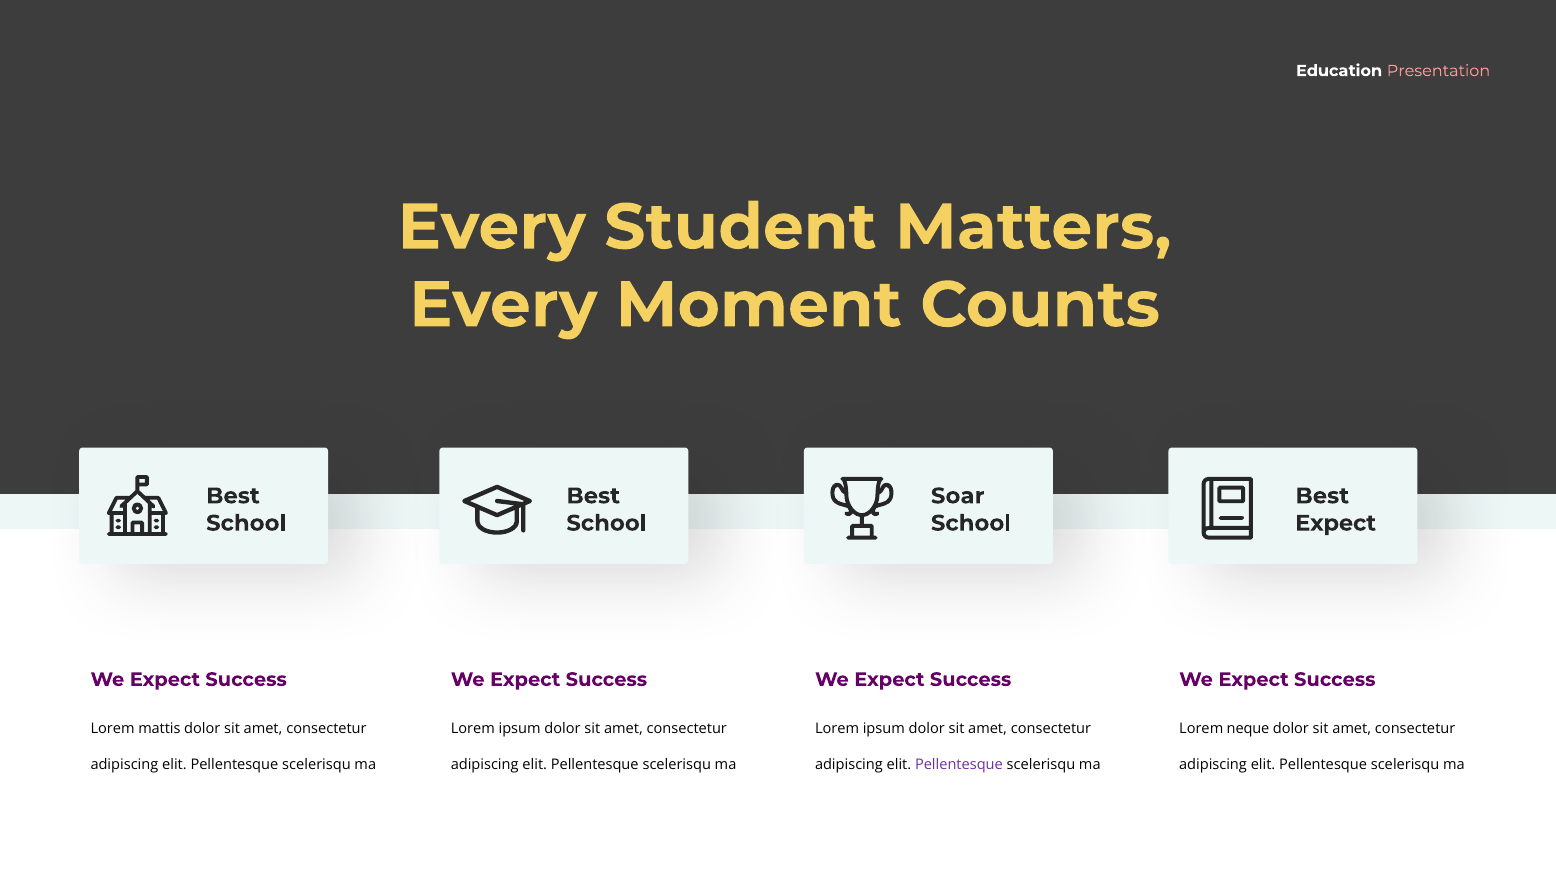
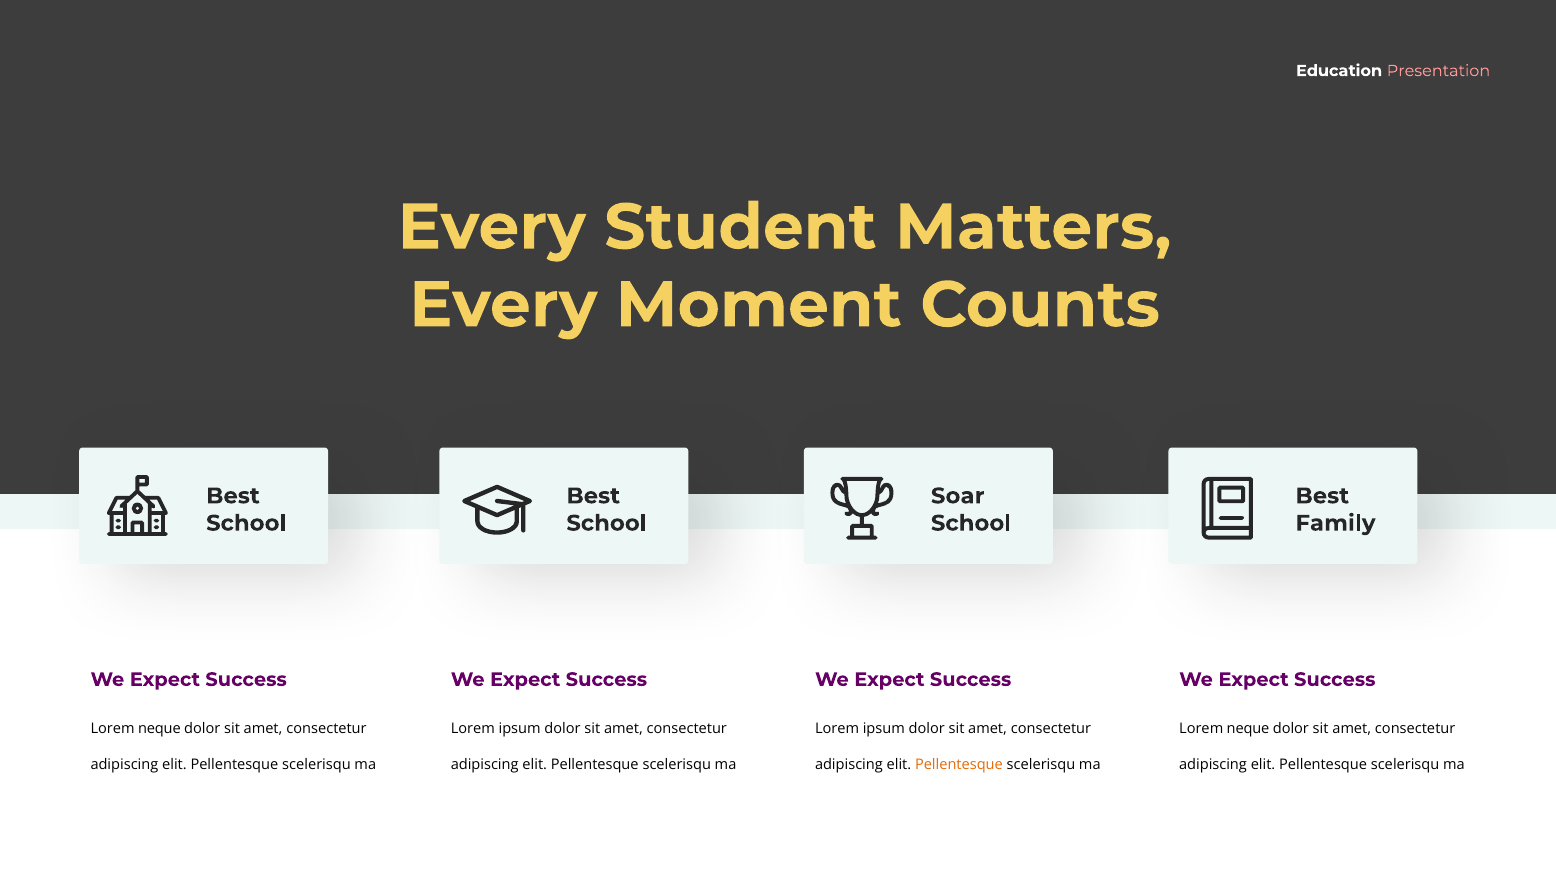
Expect at (1336, 523): Expect -> Family
mattis at (159, 729): mattis -> neque
Pellentesque at (959, 764) colour: purple -> orange
